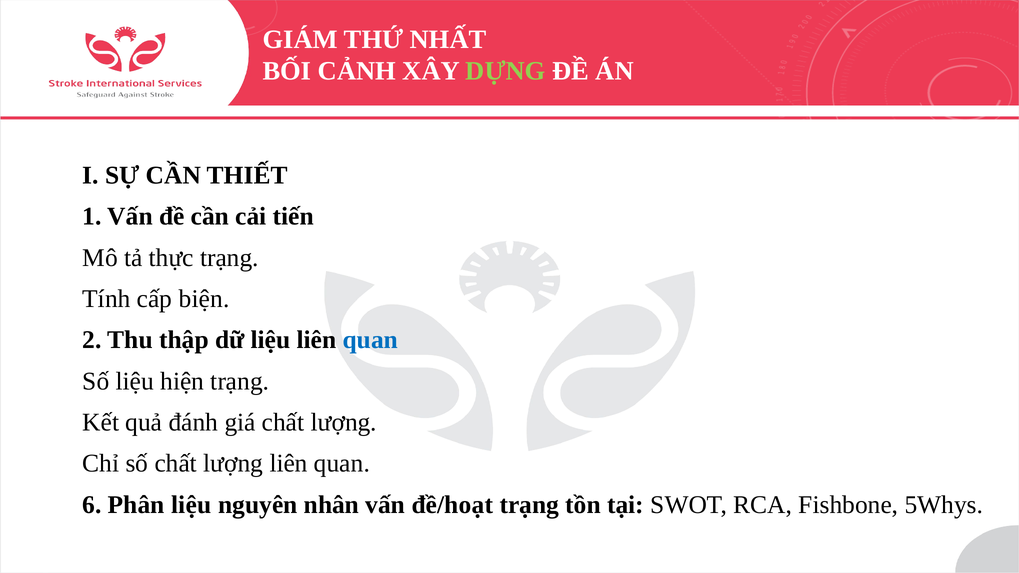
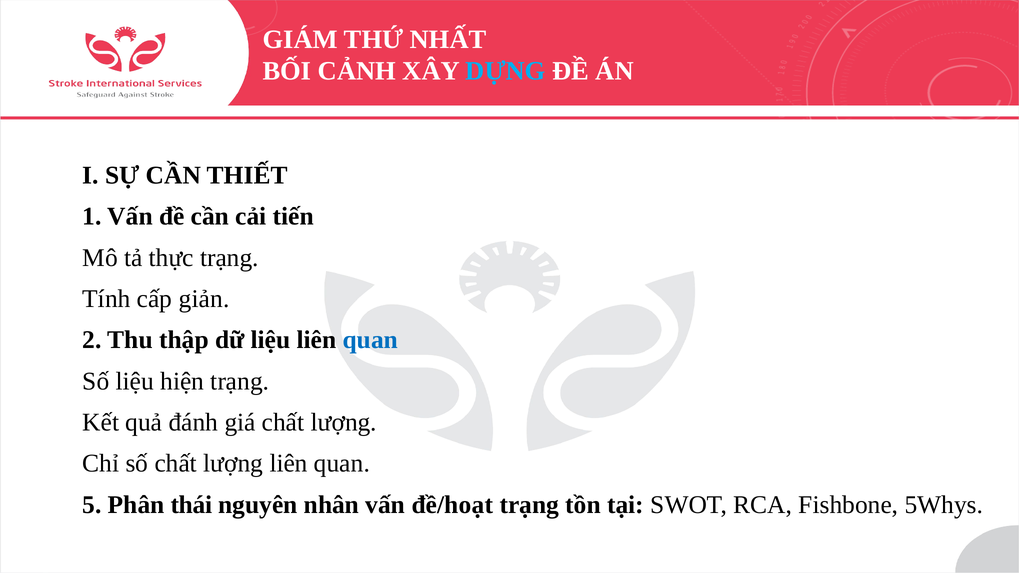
DỰNG colour: light green -> light blue
biện: biện -> giản
6: 6 -> 5
Phân liệu: liệu -> thái
